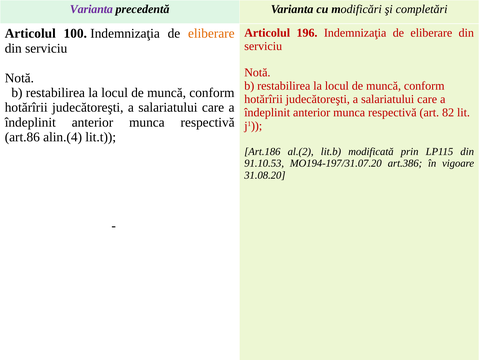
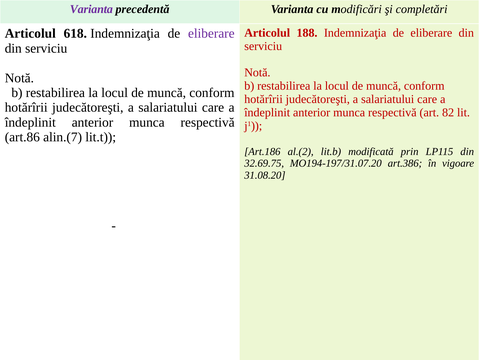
196: 196 -> 188
100: 100 -> 618
eliberare at (211, 33) colour: orange -> purple
alin.(4: alin.(4 -> alin.(7
91.10.53: 91.10.53 -> 32.69.75
